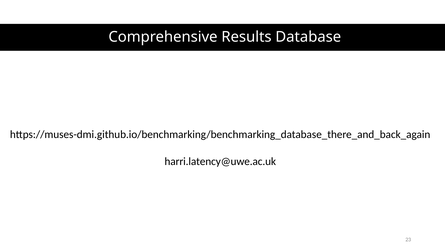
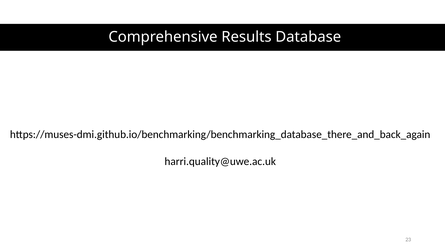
harri.latency@uwe.ac.uk: harri.latency@uwe.ac.uk -> harri.quality@uwe.ac.uk
